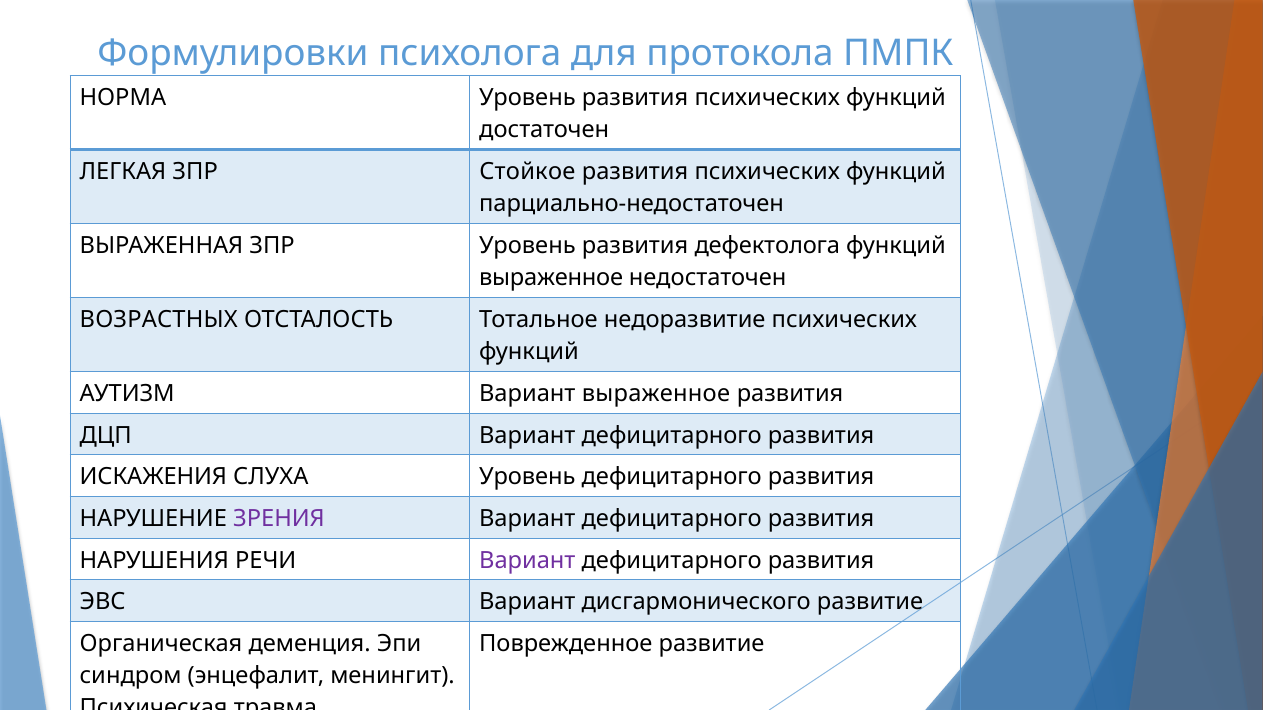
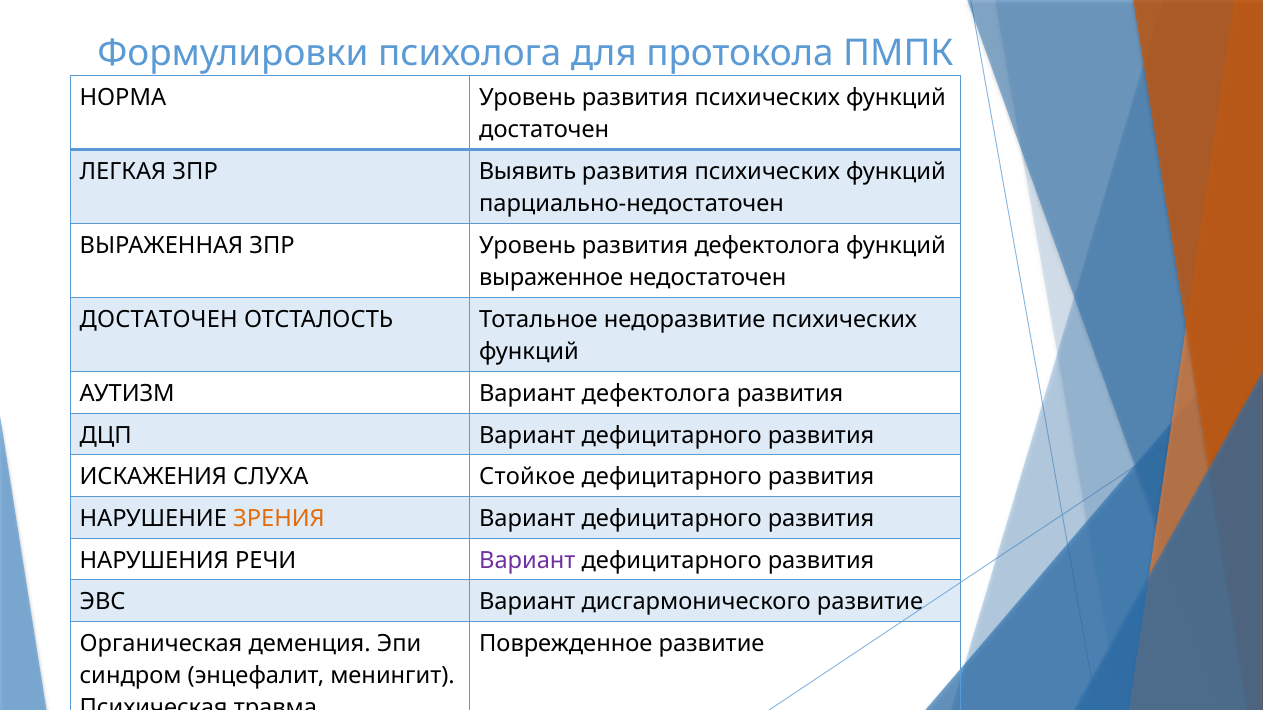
Стойкое: Стойкое -> Выявить
ВОЗРАСТНЫХ at (159, 320): ВОЗРАСТНЫХ -> ДОСТАТОЧЕН
Вариант выраженное: выраженное -> дефектолога
СЛУХА Уровень: Уровень -> Стойкое
ЗРЕНИЯ colour: purple -> orange
